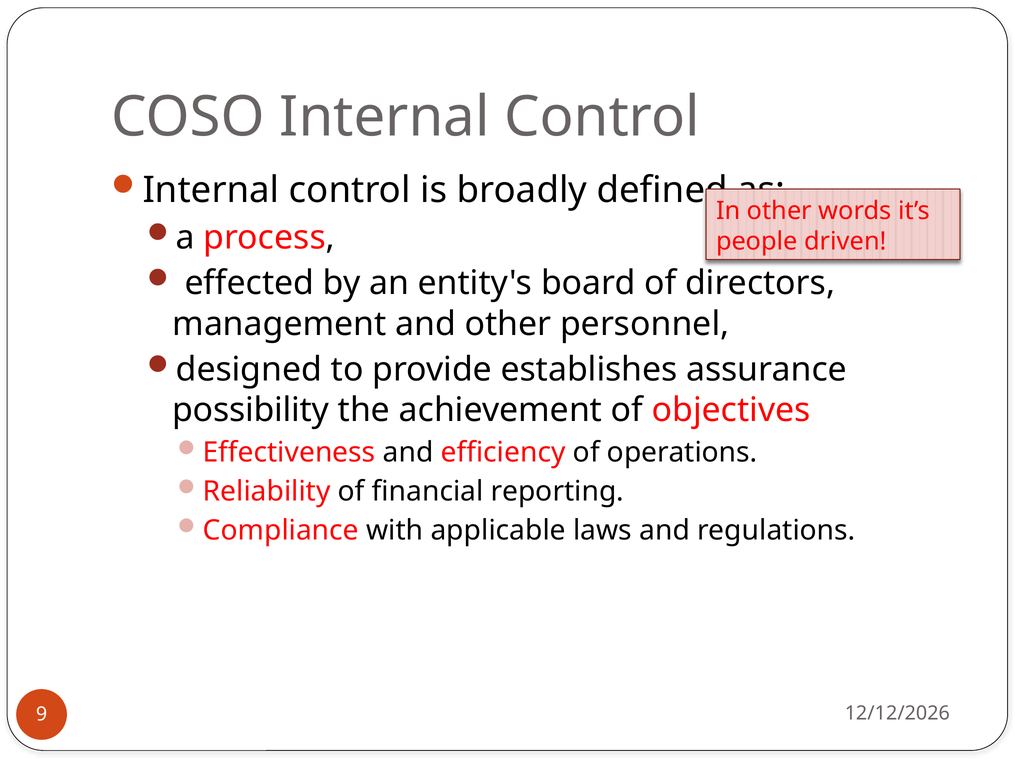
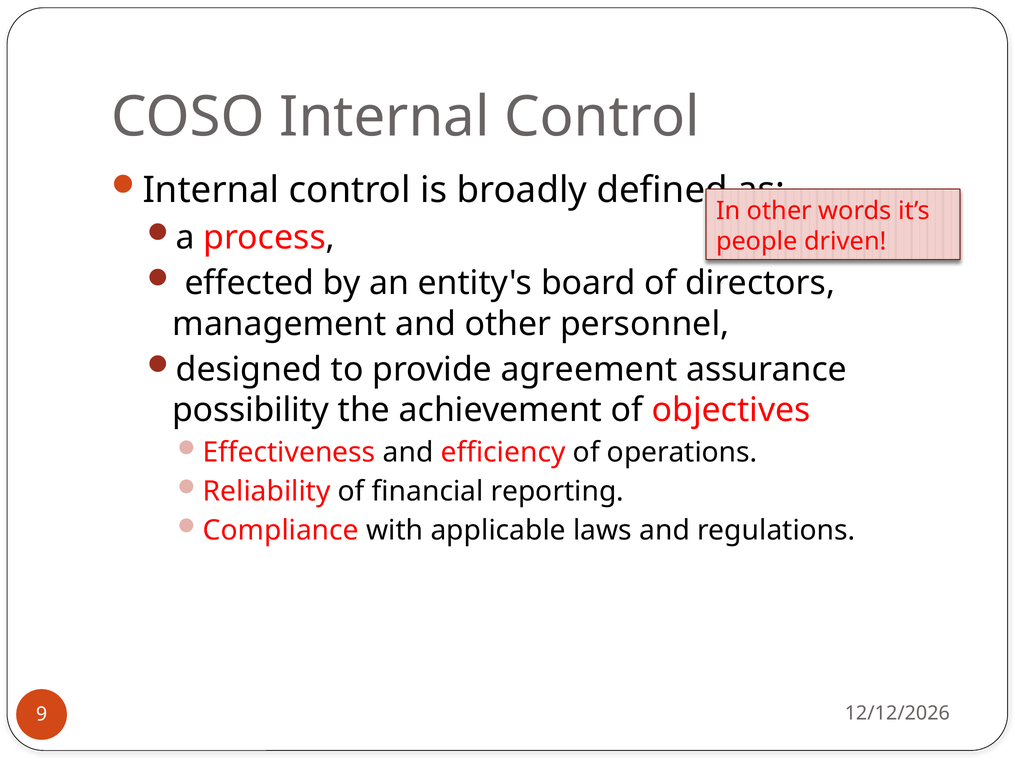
establishes: establishes -> agreement
